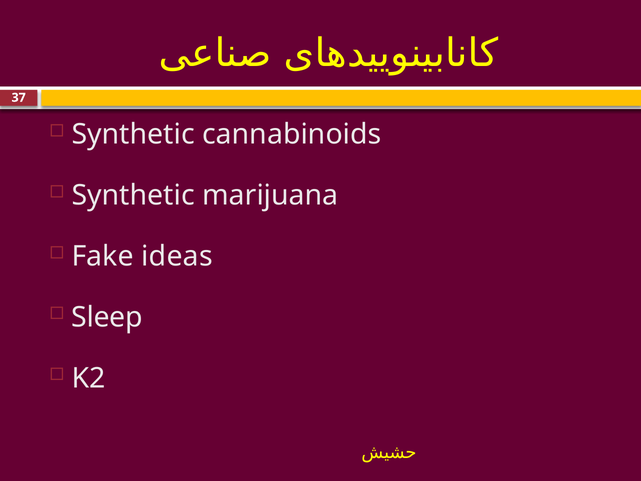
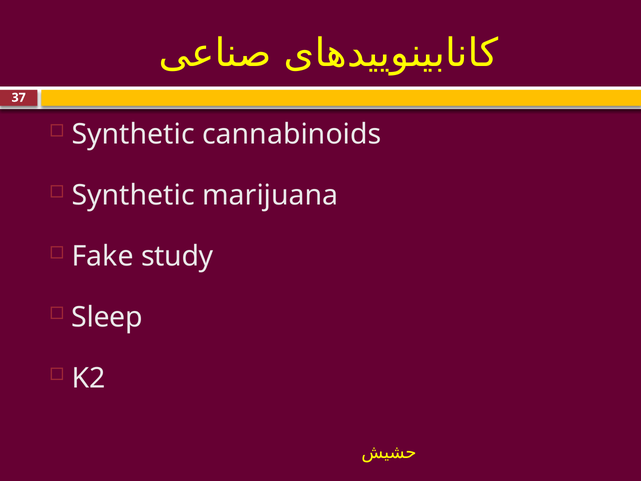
ideas: ideas -> study
